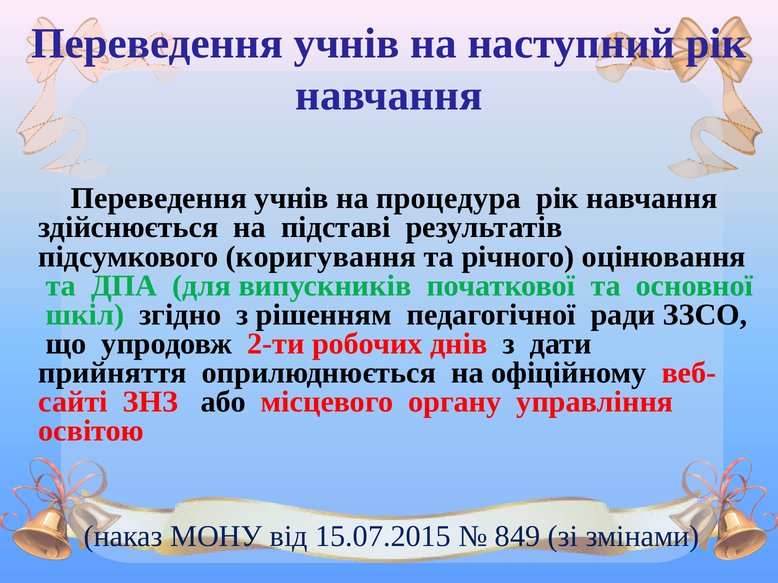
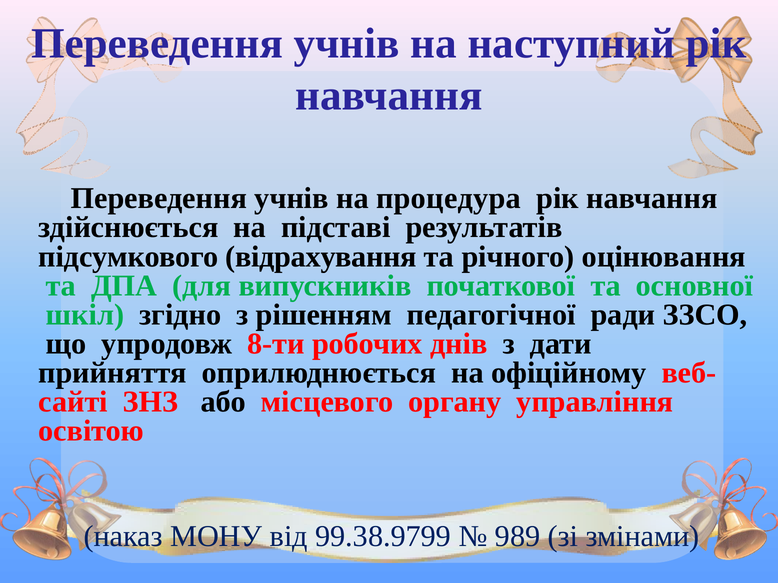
коригування: коригування -> відрахування
2-ти: 2-ти -> 8-ти
15.07.2015: 15.07.2015 -> 99.38.9799
849: 849 -> 989
